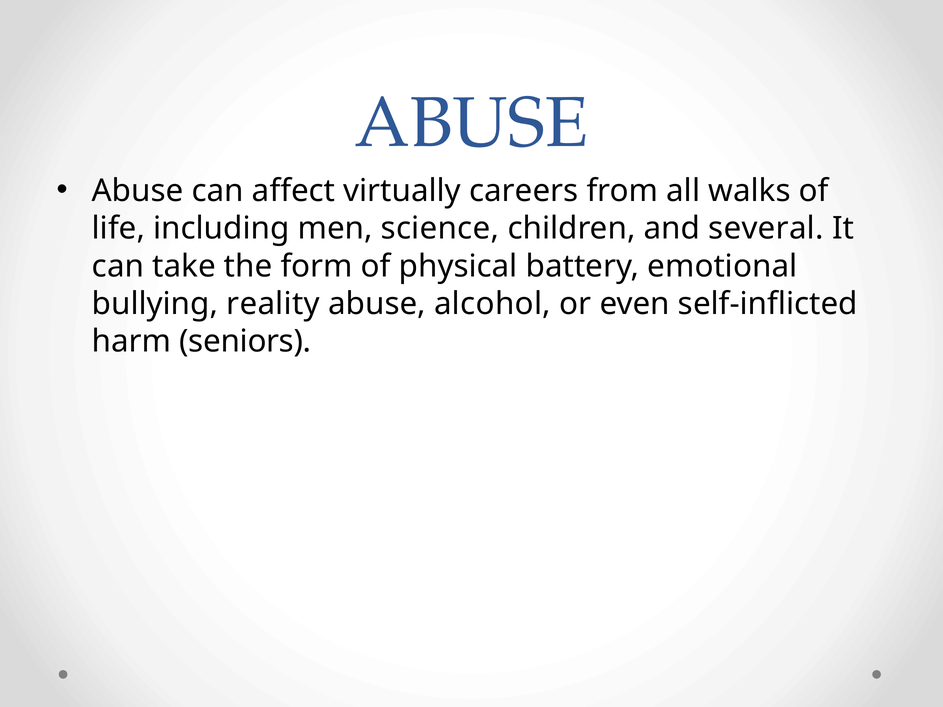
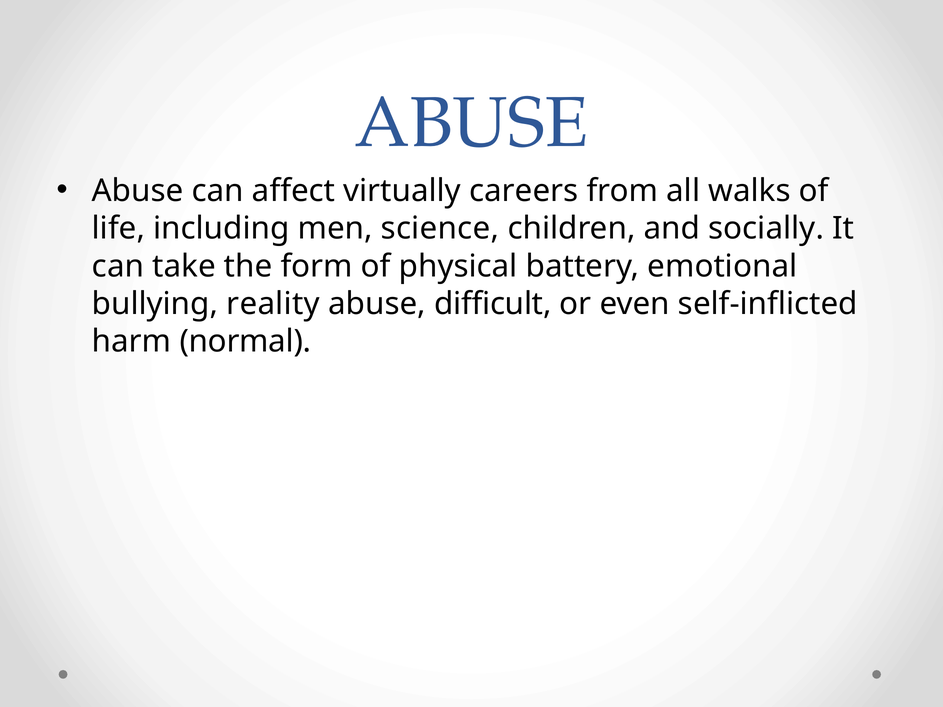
several: several -> socially
alcohol: alcohol -> difficult
seniors: seniors -> normal
